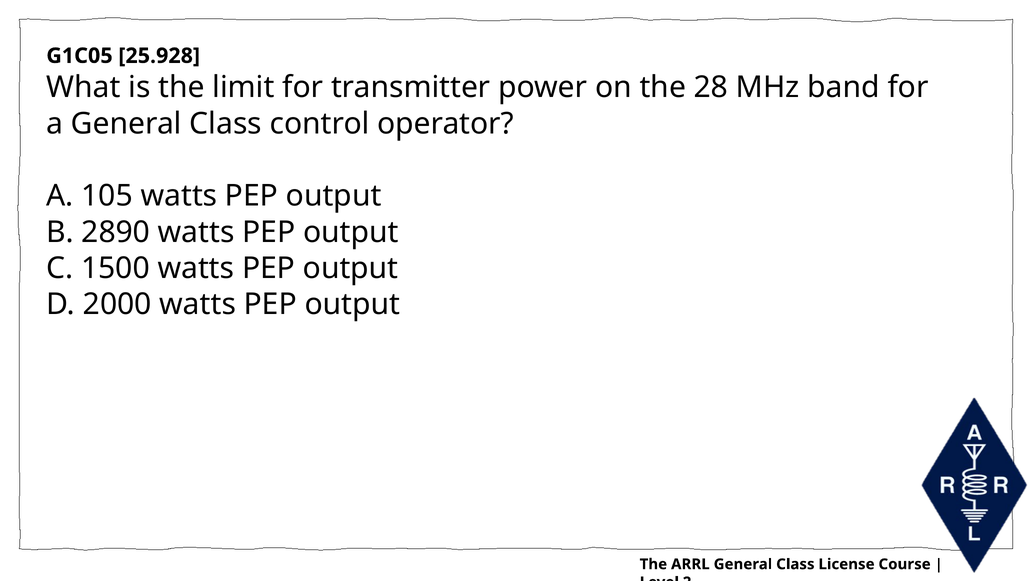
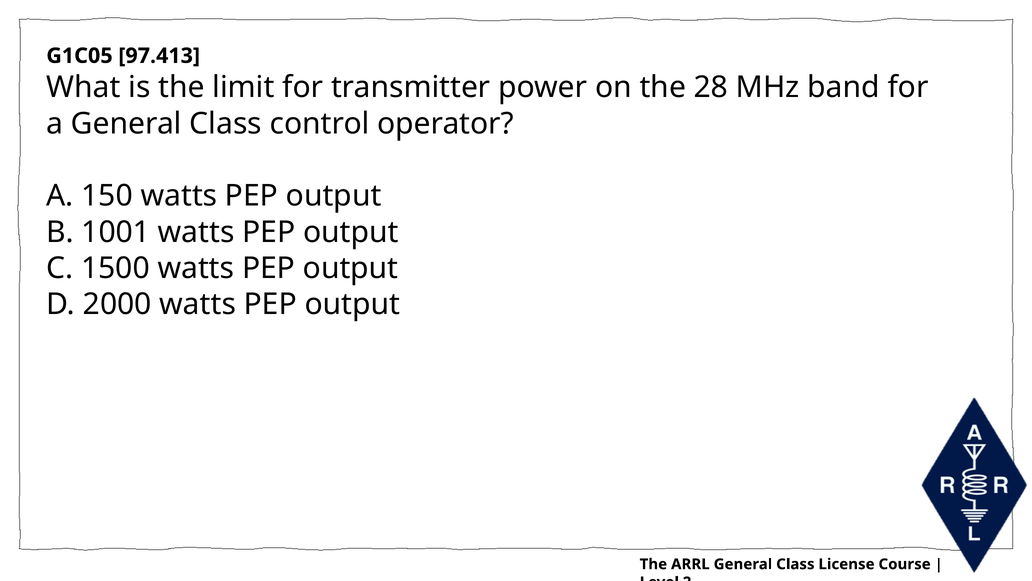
25.928: 25.928 -> 97.413
105: 105 -> 150
2890: 2890 -> 1001
